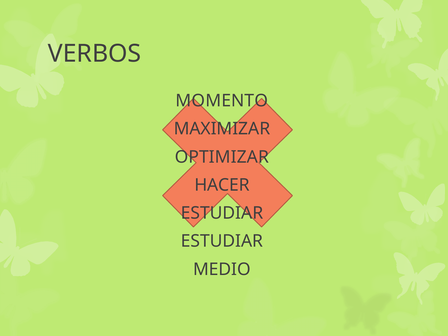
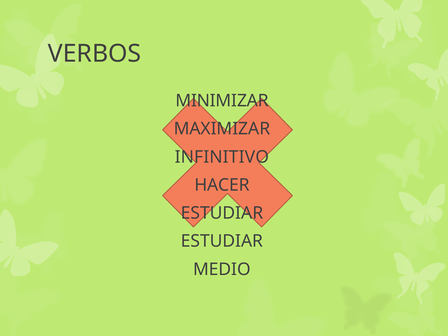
MOMENTO: MOMENTO -> MINIMIZAR
OPTIMIZAR: OPTIMIZAR -> INFINITIVO
